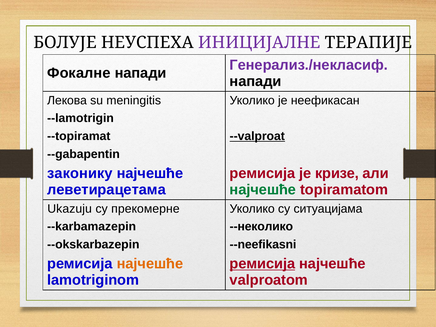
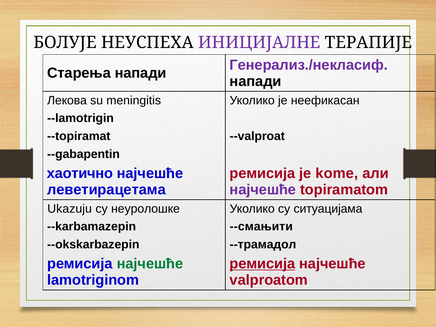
Фокалне: Фокалне -> Старења
--valproat underline: present -> none
законику: законику -> хаотично
кризе: кризе -> kome
најчешће at (263, 190) colour: green -> purple
прекомерне: прекомерне -> неуролошке
--неколико: --неколико -> --смањити
--neefikasni: --neefikasni -> --трамадол
најчешће at (150, 264) colour: orange -> green
